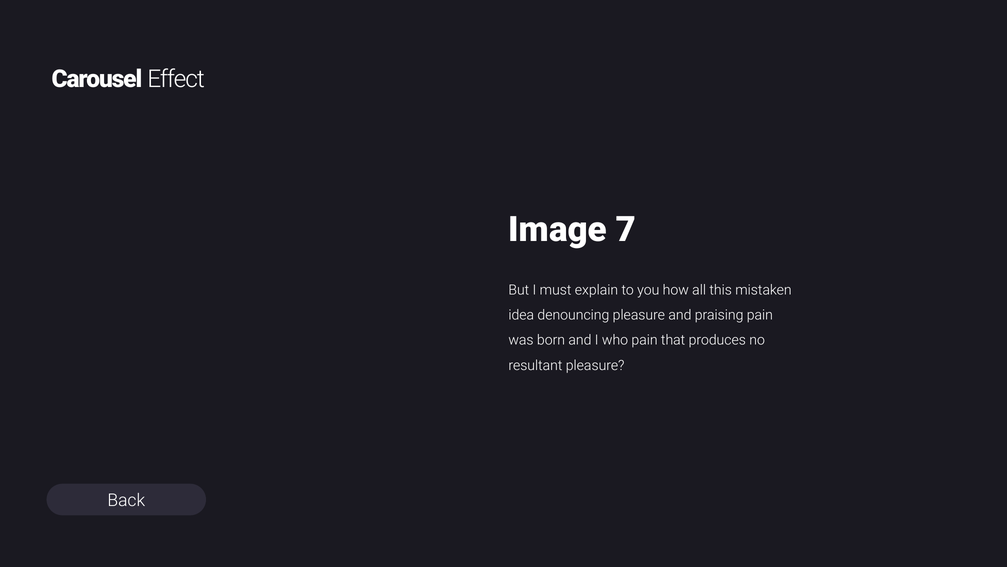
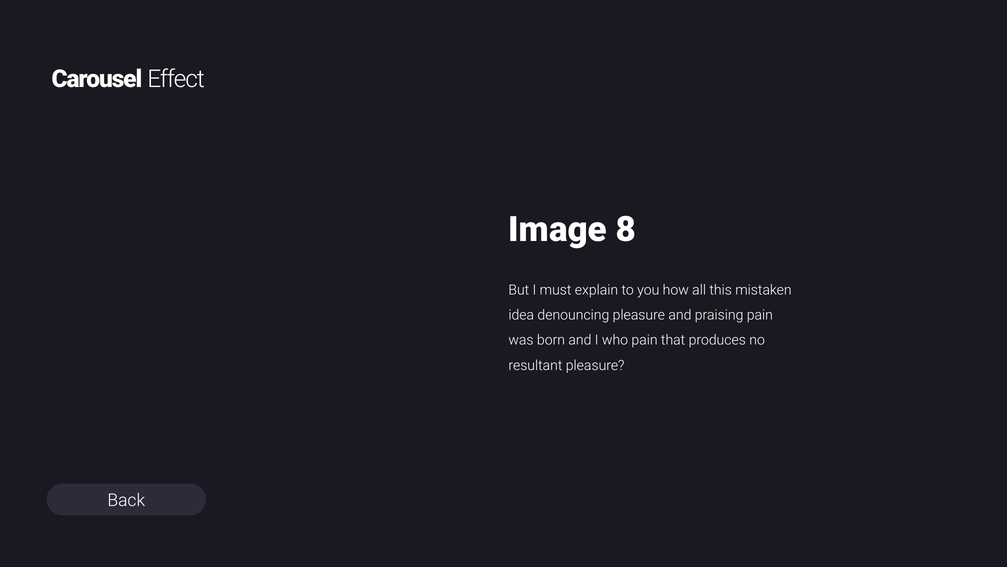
7: 7 -> 8
